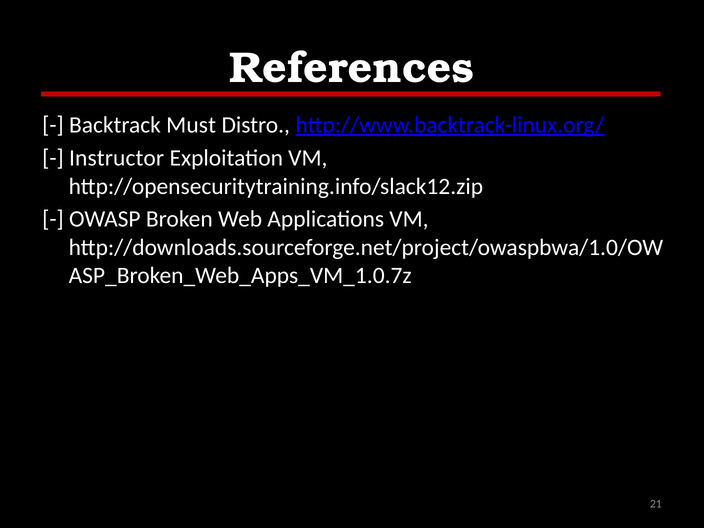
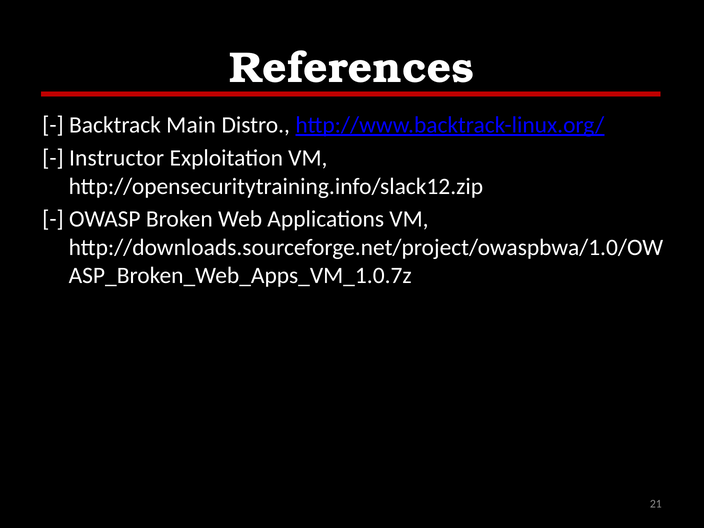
Must: Must -> Main
